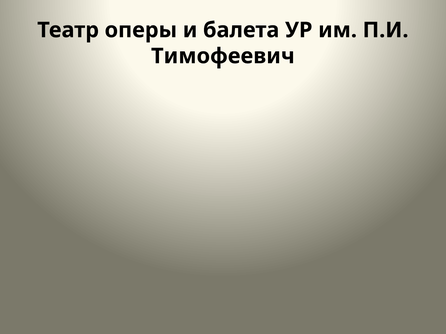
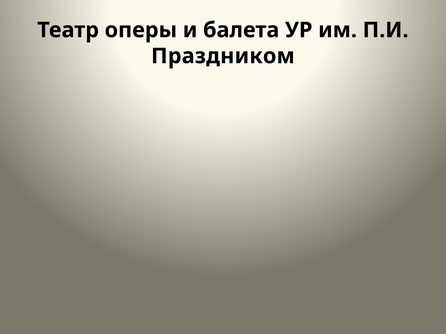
Тимофеевич: Тимофеевич -> Праздником
